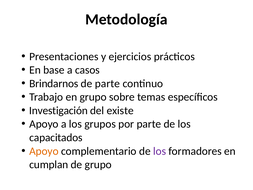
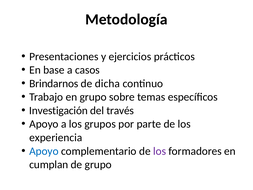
de parte: parte -> dicha
existe: existe -> través
capacitados: capacitados -> experiencia
Apoyo at (44, 151) colour: orange -> blue
